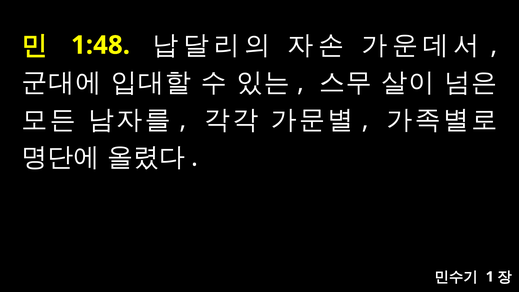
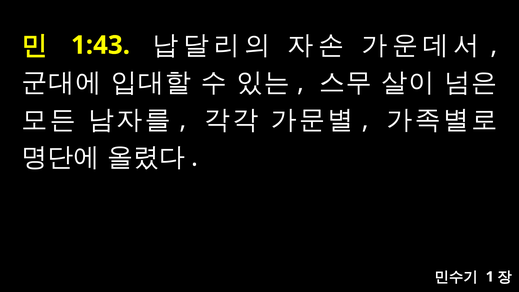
1:48: 1:48 -> 1:43
